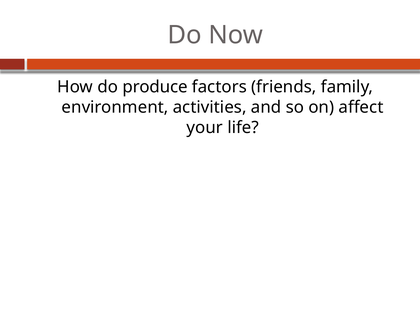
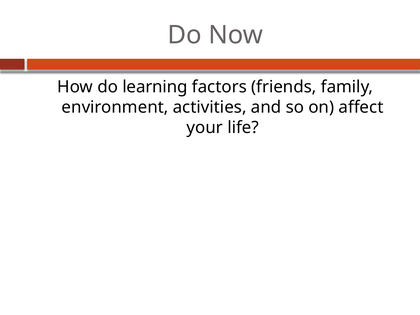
produce: produce -> learning
